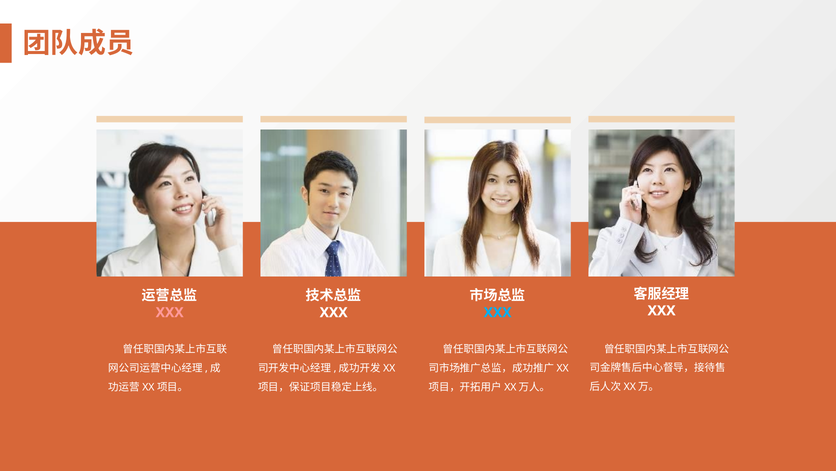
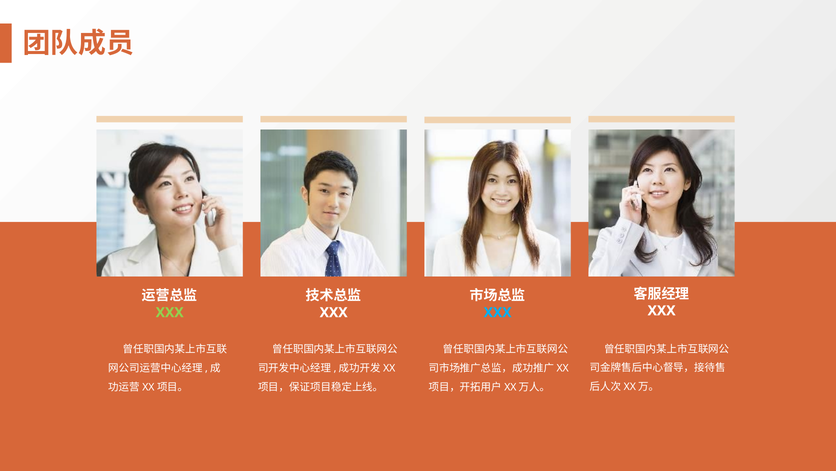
XXX at (170, 312) colour: pink -> light green
